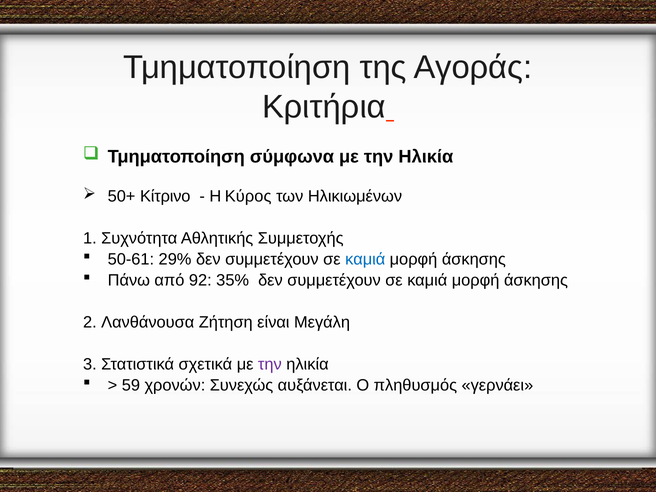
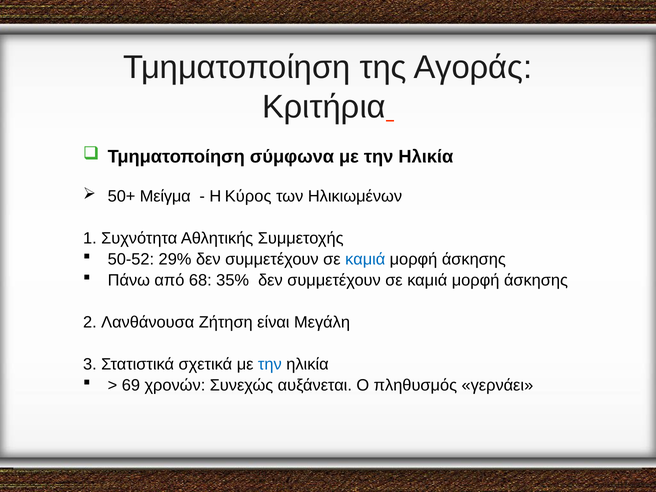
Κίτρινο: Κίτρινο -> Μείγμα
50-61: 50-61 -> 50-52
92: 92 -> 68
την at (270, 364) colour: purple -> blue
59: 59 -> 69
